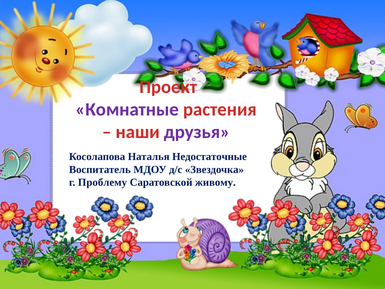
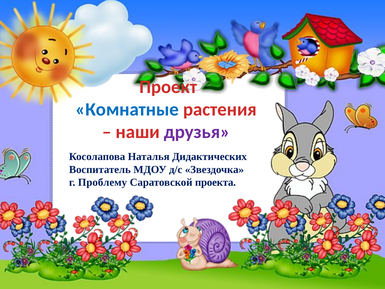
Комнатные colour: purple -> blue
Недостаточные: Недостаточные -> Дидактических
живому: живому -> проекта
